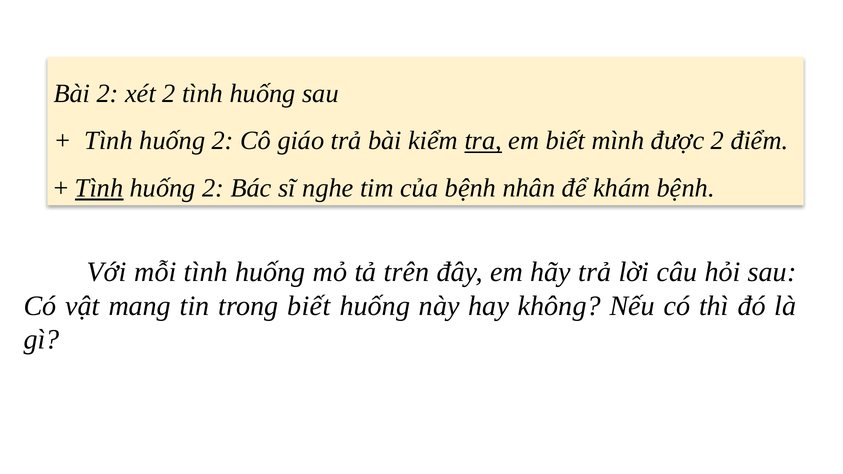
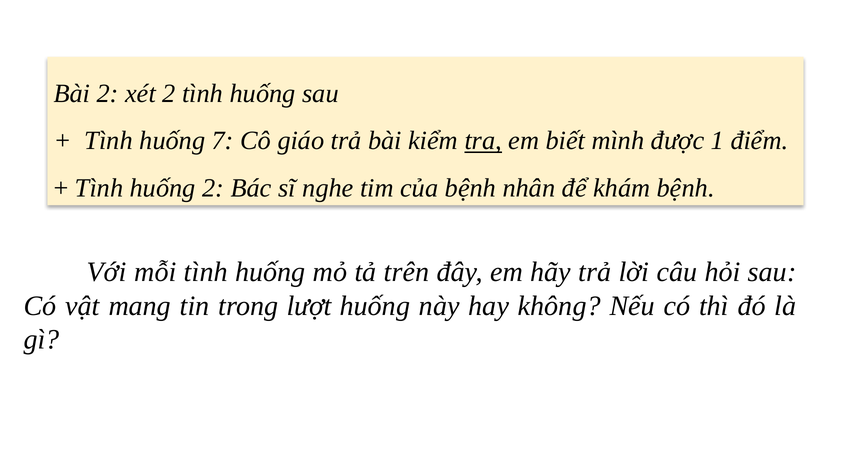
2 at (223, 141): 2 -> 7
được 2: 2 -> 1
Tình at (99, 188) underline: present -> none
trong biết: biết -> lượt
